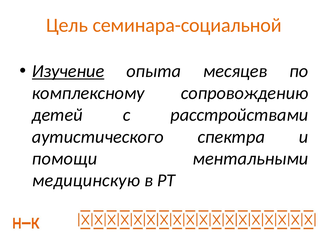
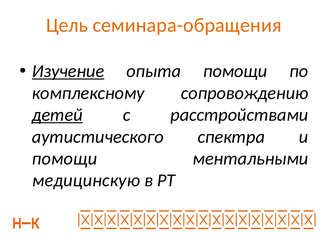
семинара-социальной: семинара-социальной -> семинара-обращения
опыта месяцев: месяцев -> помощи
детей underline: none -> present
